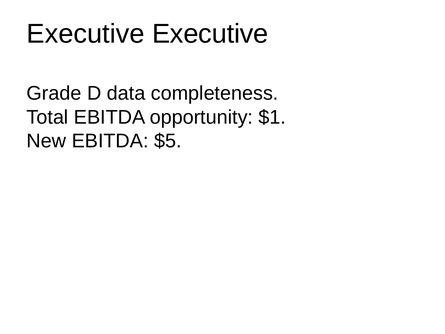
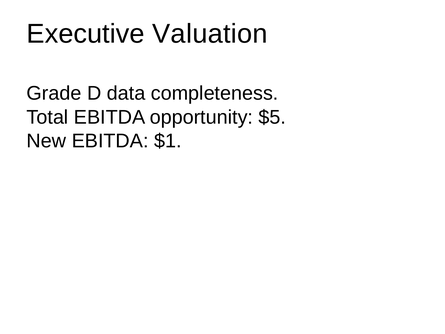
Executive Executive: Executive -> Valuation
$1: $1 -> $5
$5: $5 -> $1
